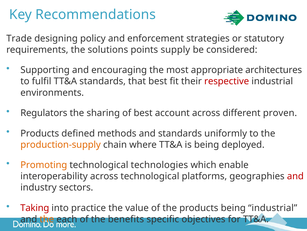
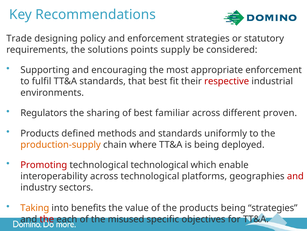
appropriate architectures: architectures -> enforcement
account: account -> familiar
Promoting colour: orange -> red
technological technologies: technologies -> technological
Taking colour: red -> orange
practice: practice -> benefits
being industrial: industrial -> strategies
the at (47, 219) colour: orange -> red
benefits: benefits -> misused
